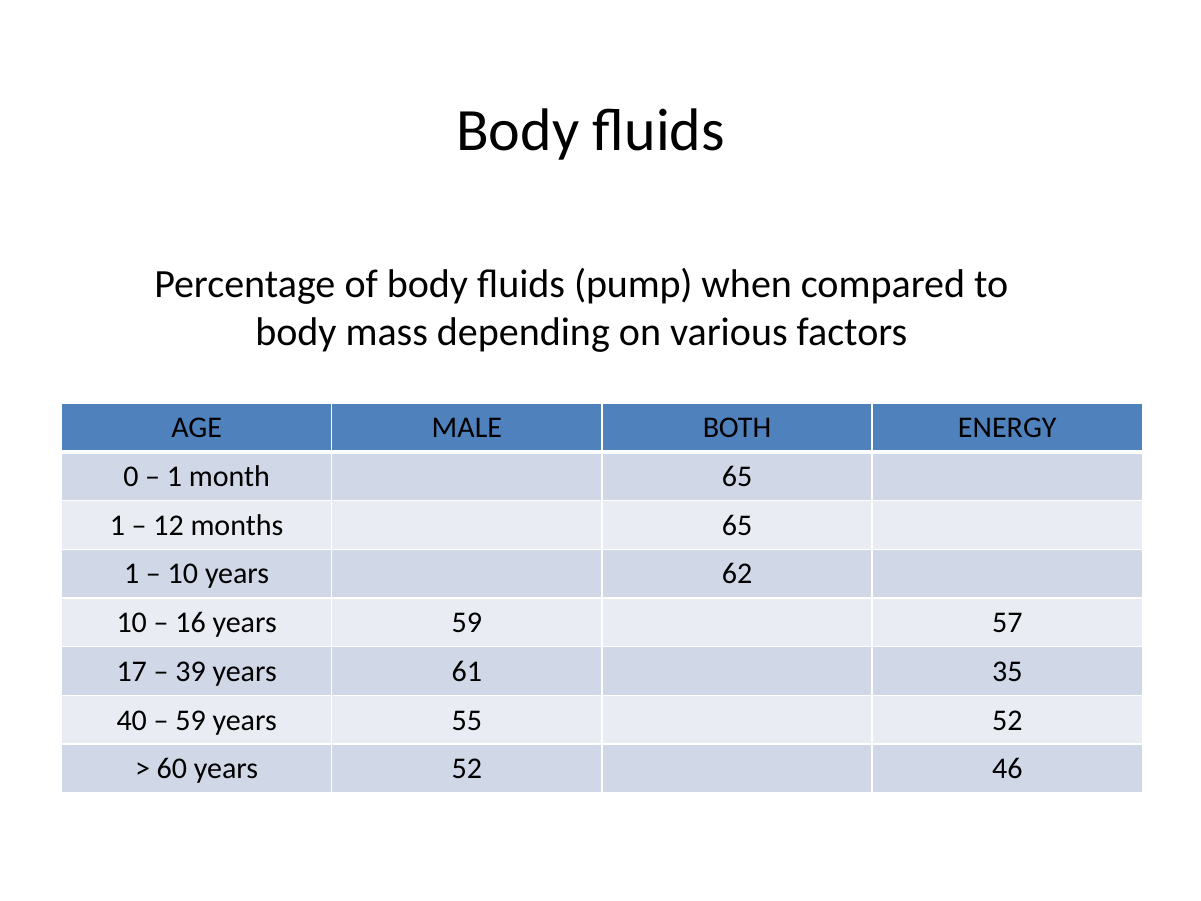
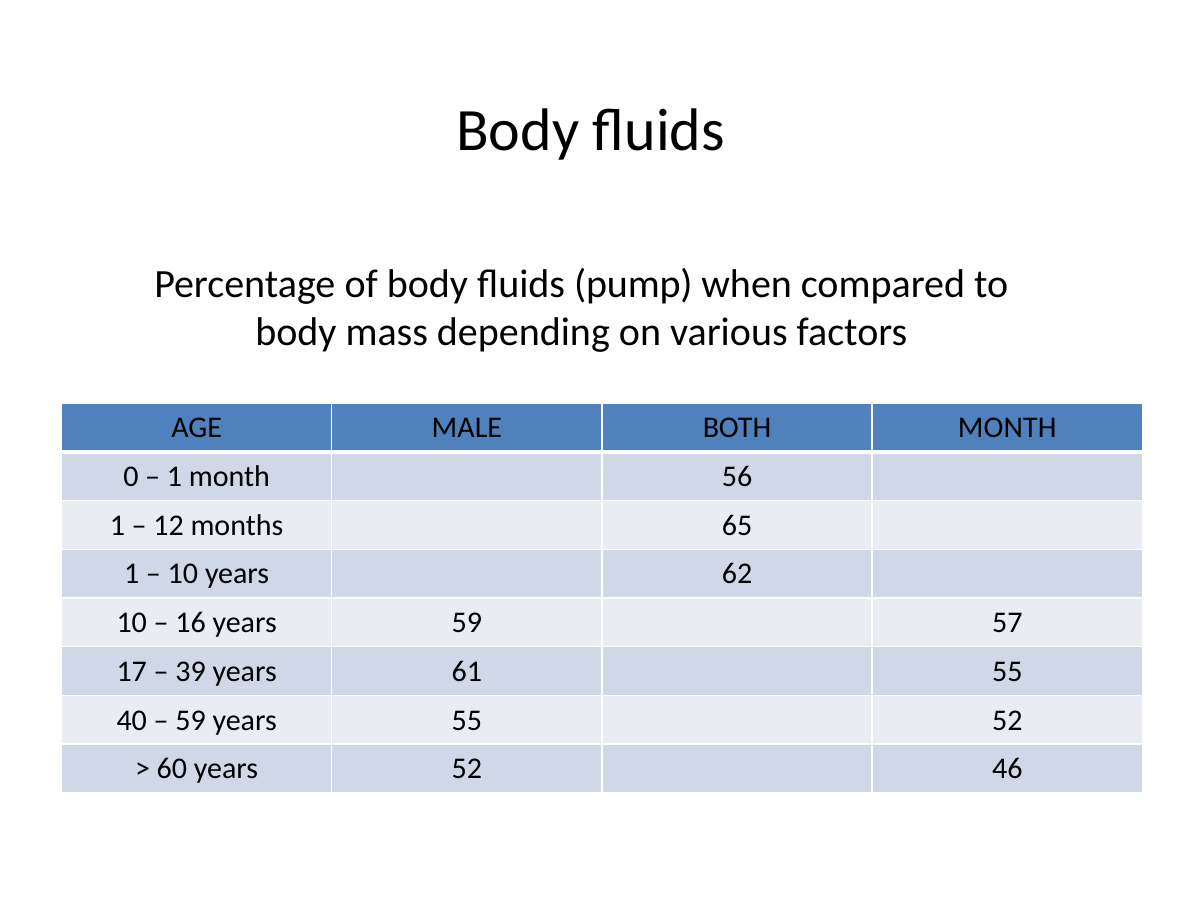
BOTH ENERGY: ENERGY -> MONTH
month 65: 65 -> 56
61 35: 35 -> 55
